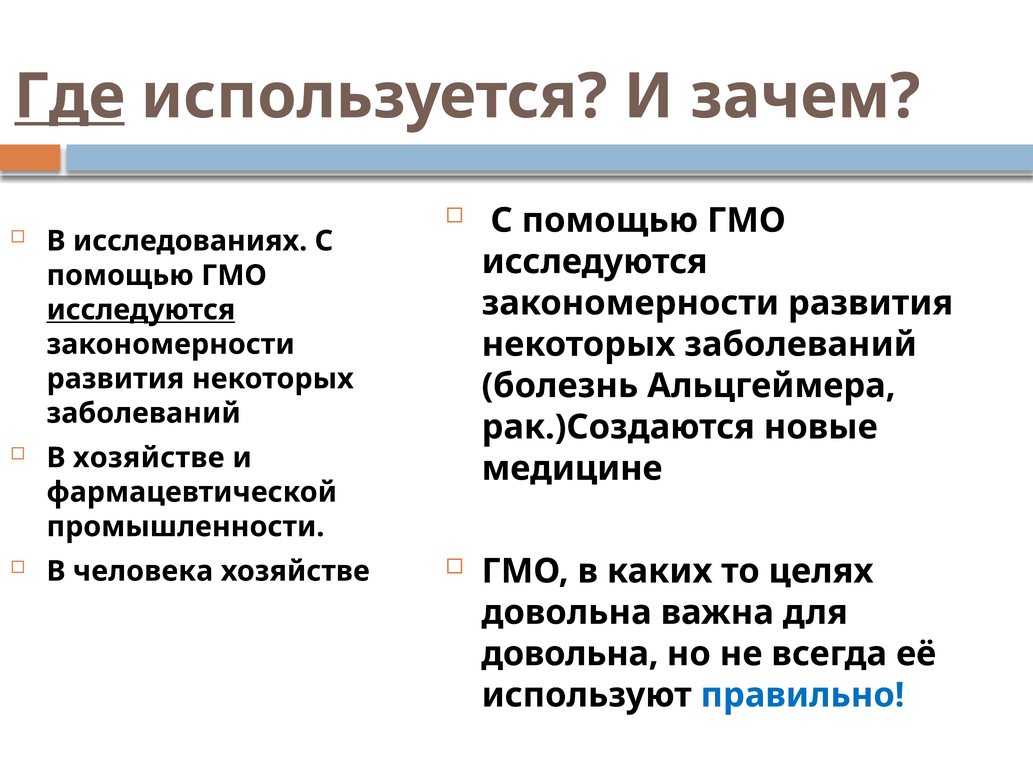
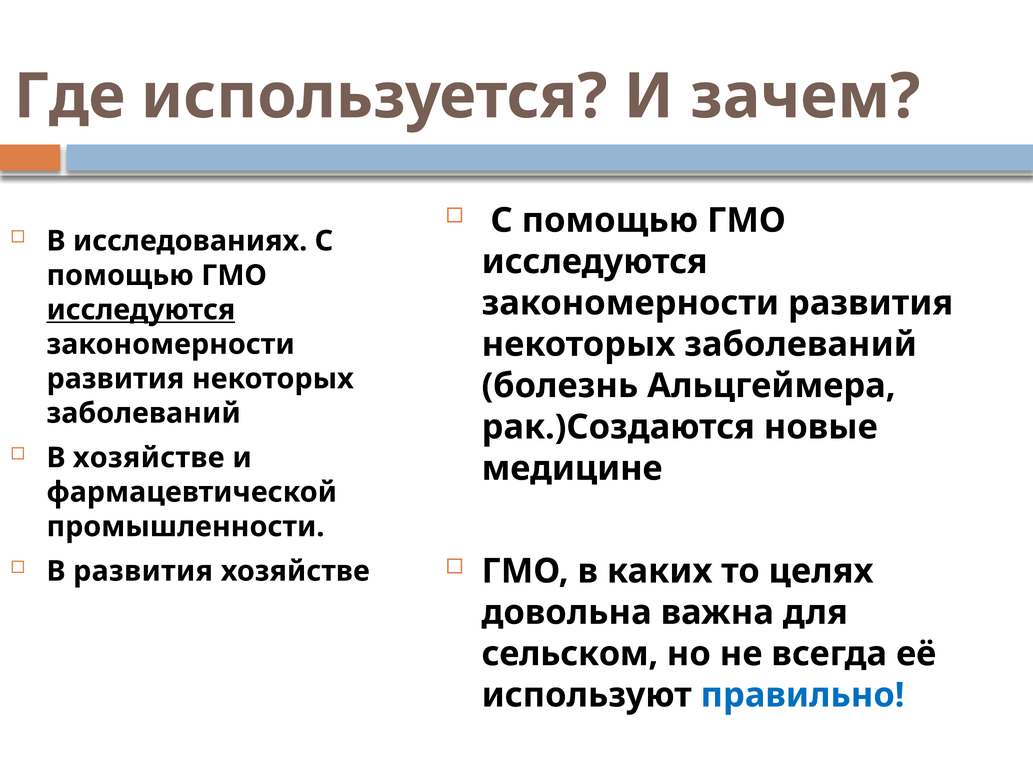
Где underline: present -> none
В человека: человека -> развития
довольна at (570, 654): довольна -> сельском
